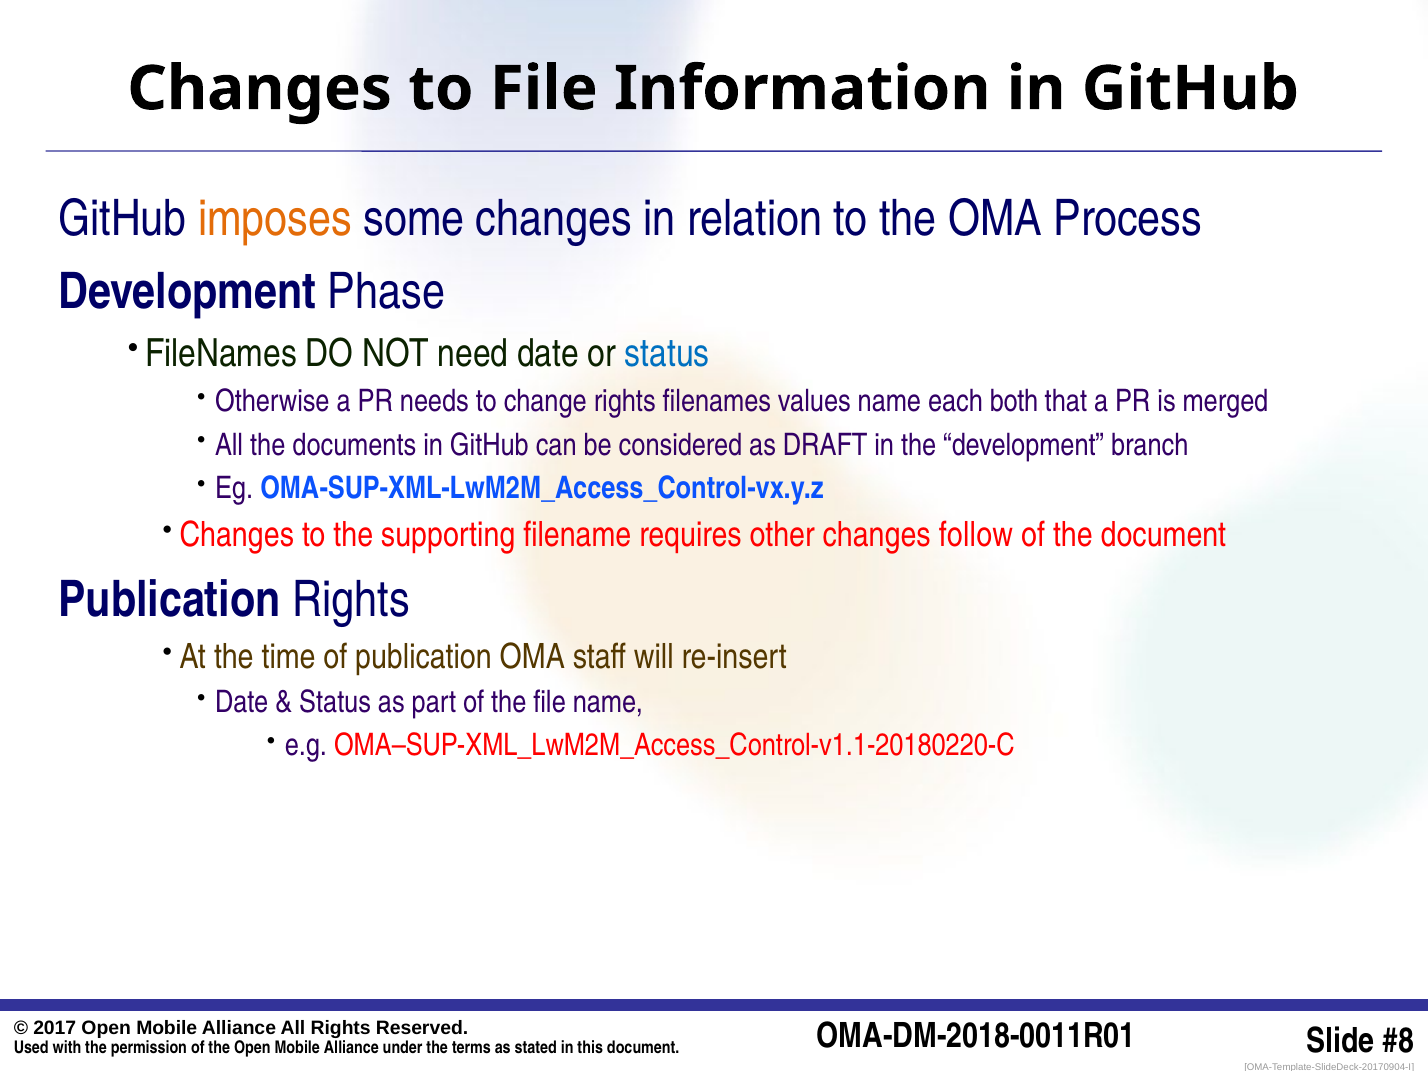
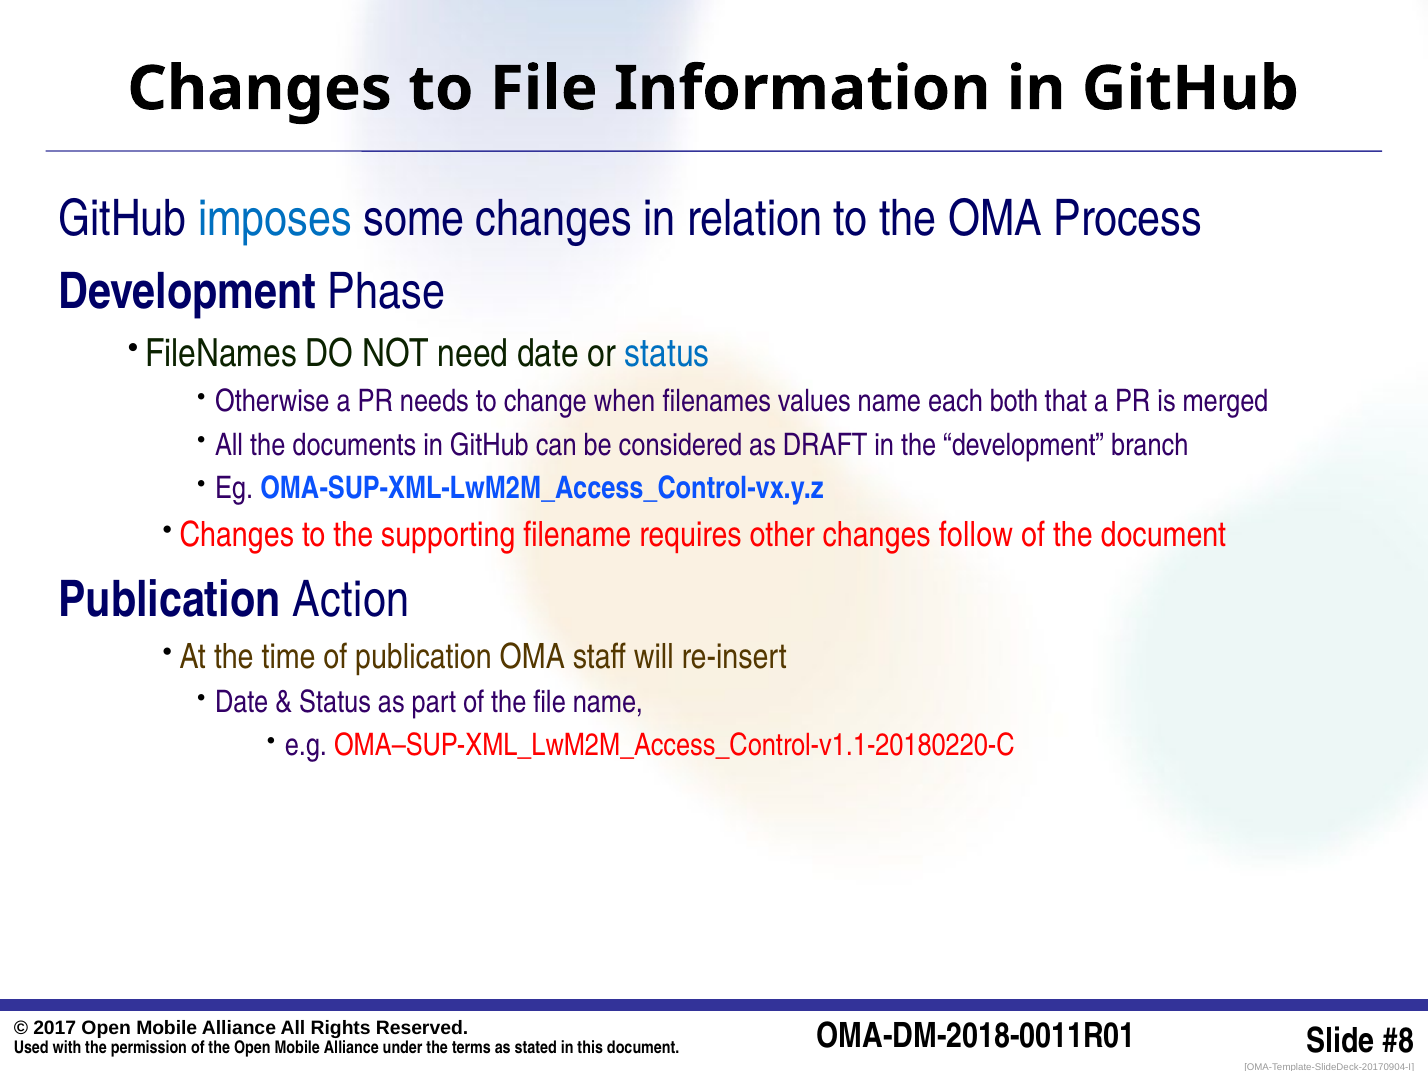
imposes colour: orange -> blue
change rights: rights -> when
Publication Rights: Rights -> Action
